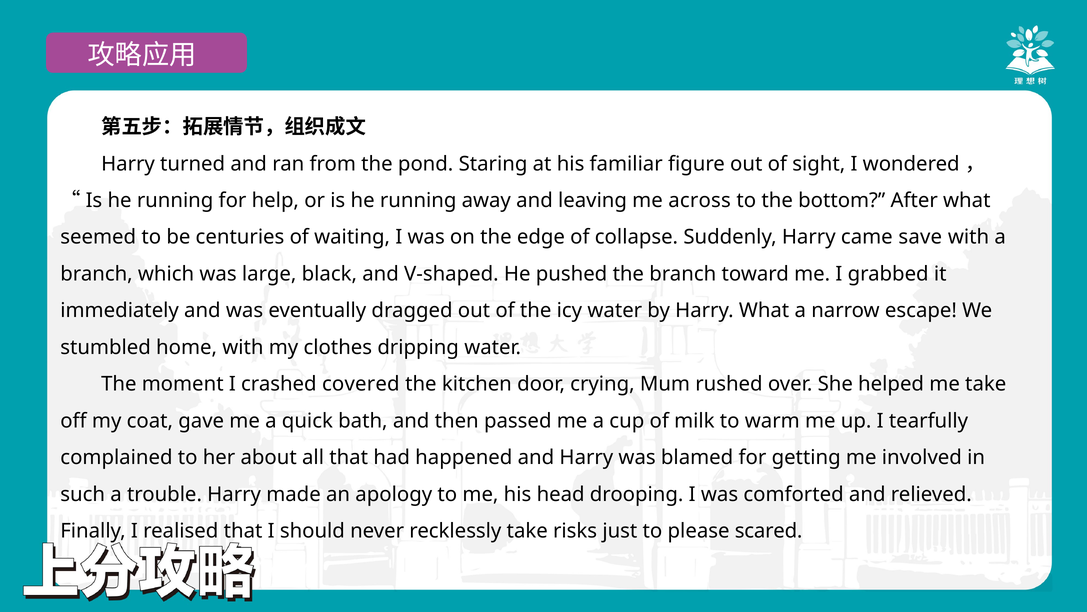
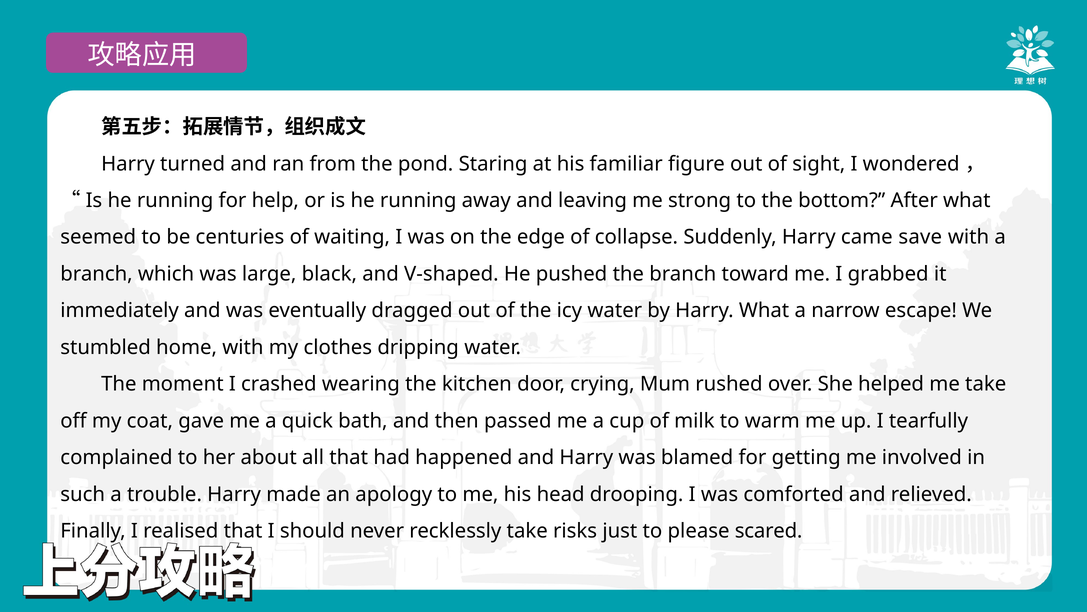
across: across -> strong
covered: covered -> wearing
